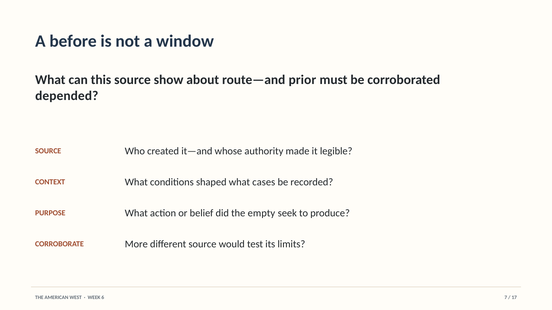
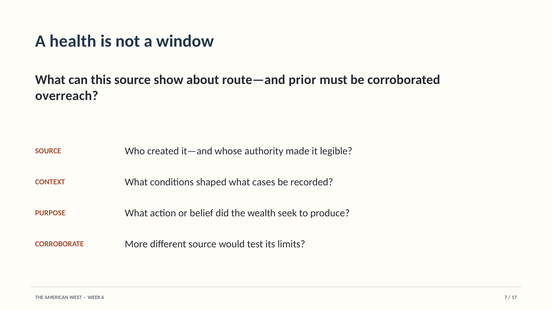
before: before -> health
depended: depended -> overreach
empty: empty -> wealth
